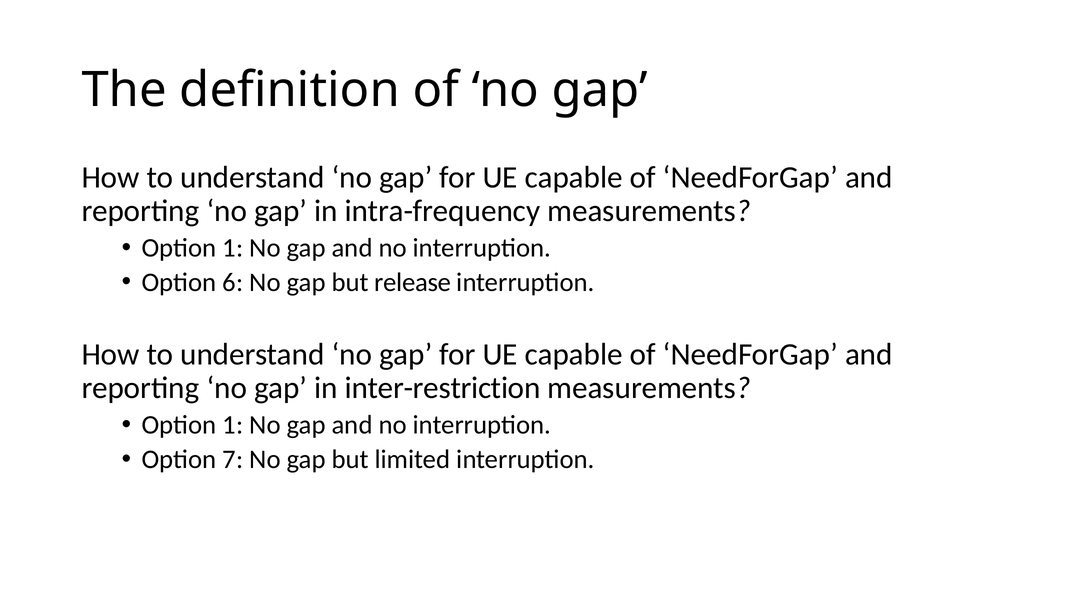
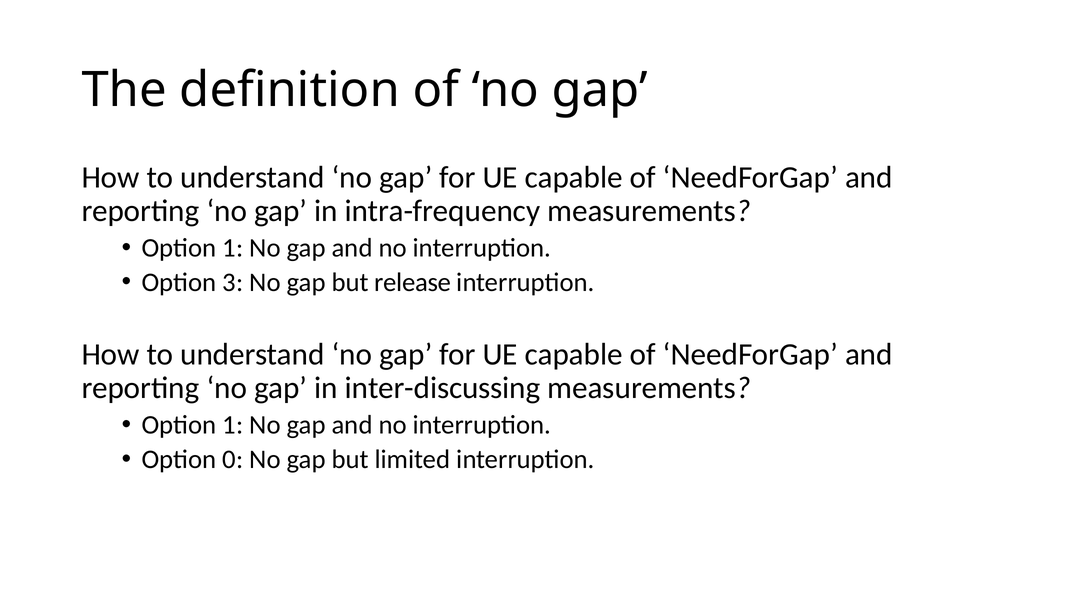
6: 6 -> 3
inter-restriction: inter-restriction -> inter-discussing
7: 7 -> 0
